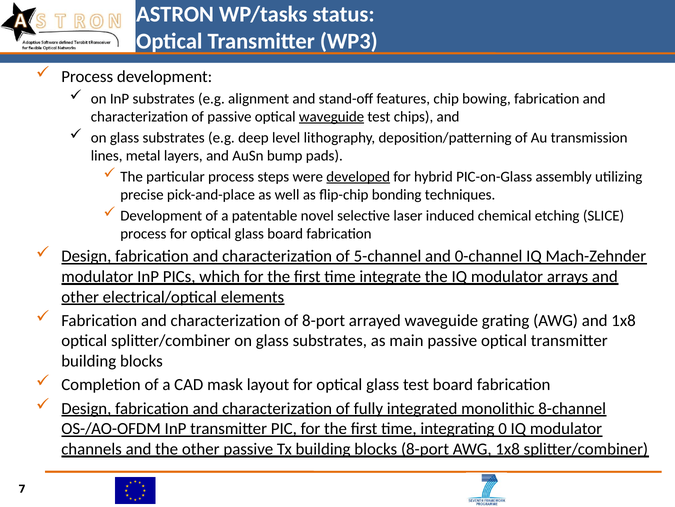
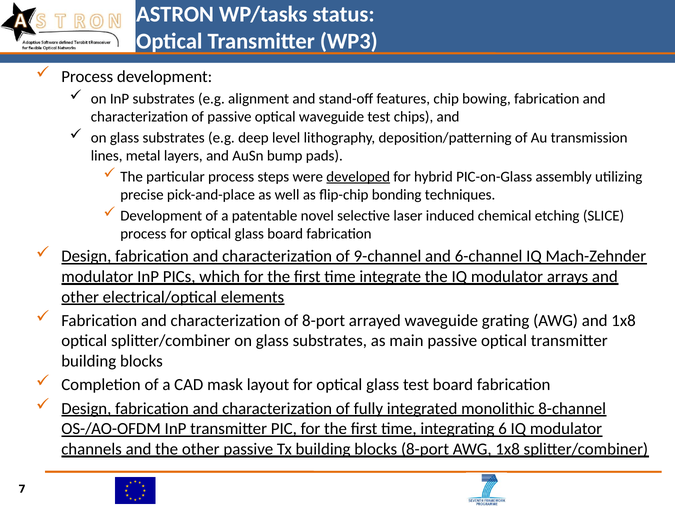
waveguide at (332, 116) underline: present -> none
5-channel: 5-channel -> 9-channel
0-channel: 0-channel -> 6-channel
0: 0 -> 6
